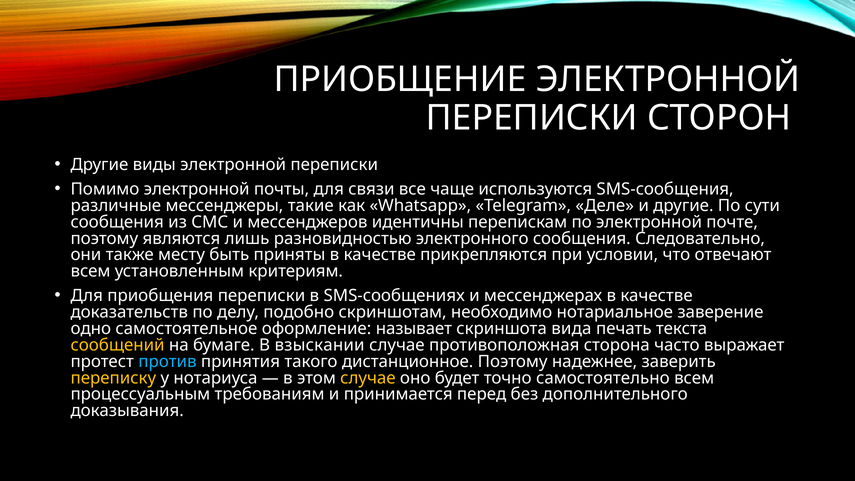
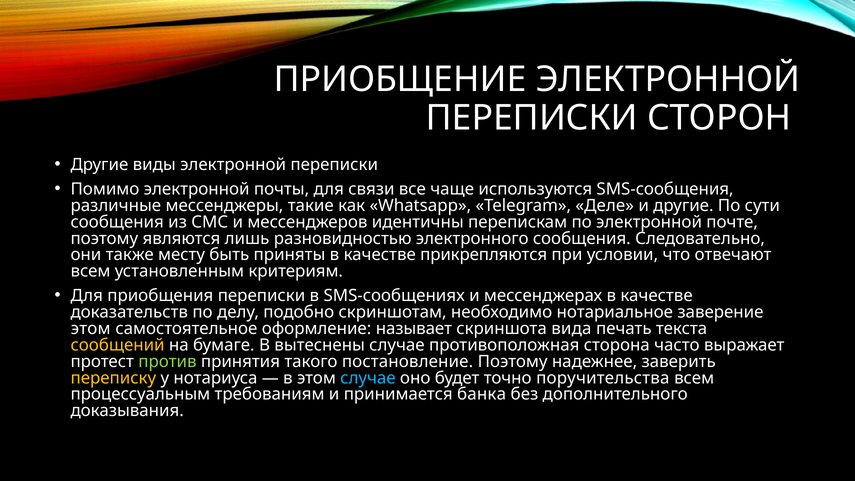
одно at (91, 329): одно -> этом
взыскании: взыскании -> вытеснены
против colour: light blue -> light green
дистанционное: дистанционное -> постановление
случае at (368, 378) colour: yellow -> light blue
самостоятельно: самостоятельно -> поручительства
перед: перед -> банка
